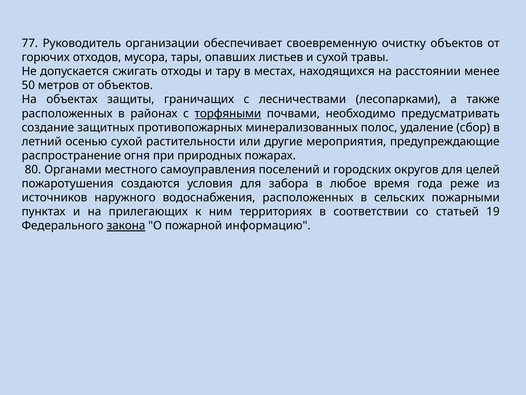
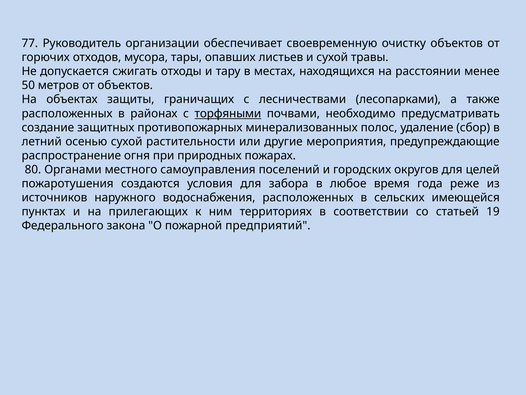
пожарными: пожарными -> имеющейся
закона underline: present -> none
информацию: информацию -> предприятий
